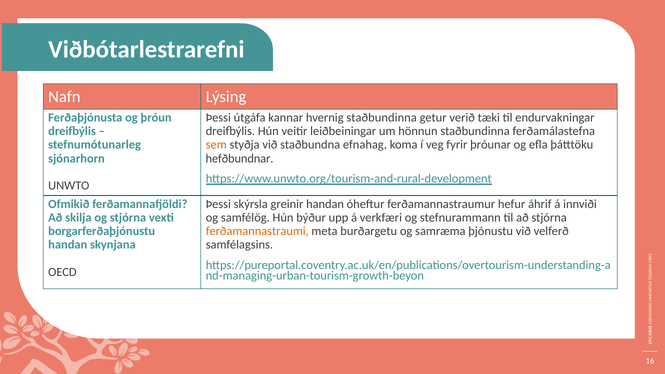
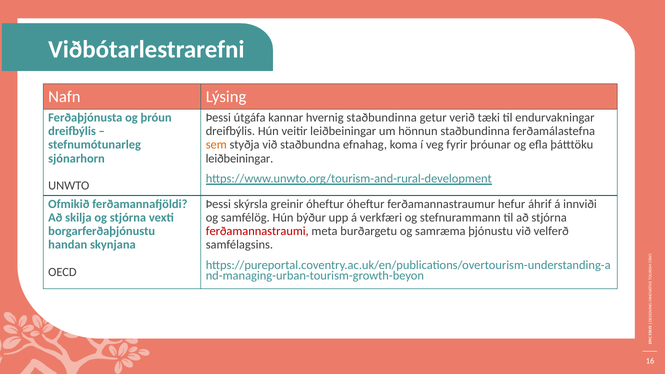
hefðbundnar at (239, 158): hefðbundnar -> leiðbeiningar
greinir handan: handan -> óheftur
ferðamannastraumi colour: orange -> red
